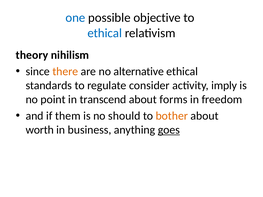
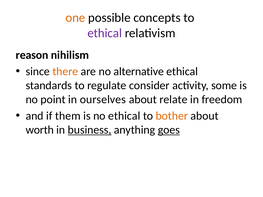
one colour: blue -> orange
objective: objective -> concepts
ethical at (105, 33) colour: blue -> purple
theory: theory -> reason
imply: imply -> some
transcend: transcend -> ourselves
forms: forms -> relate
no should: should -> ethical
business underline: none -> present
